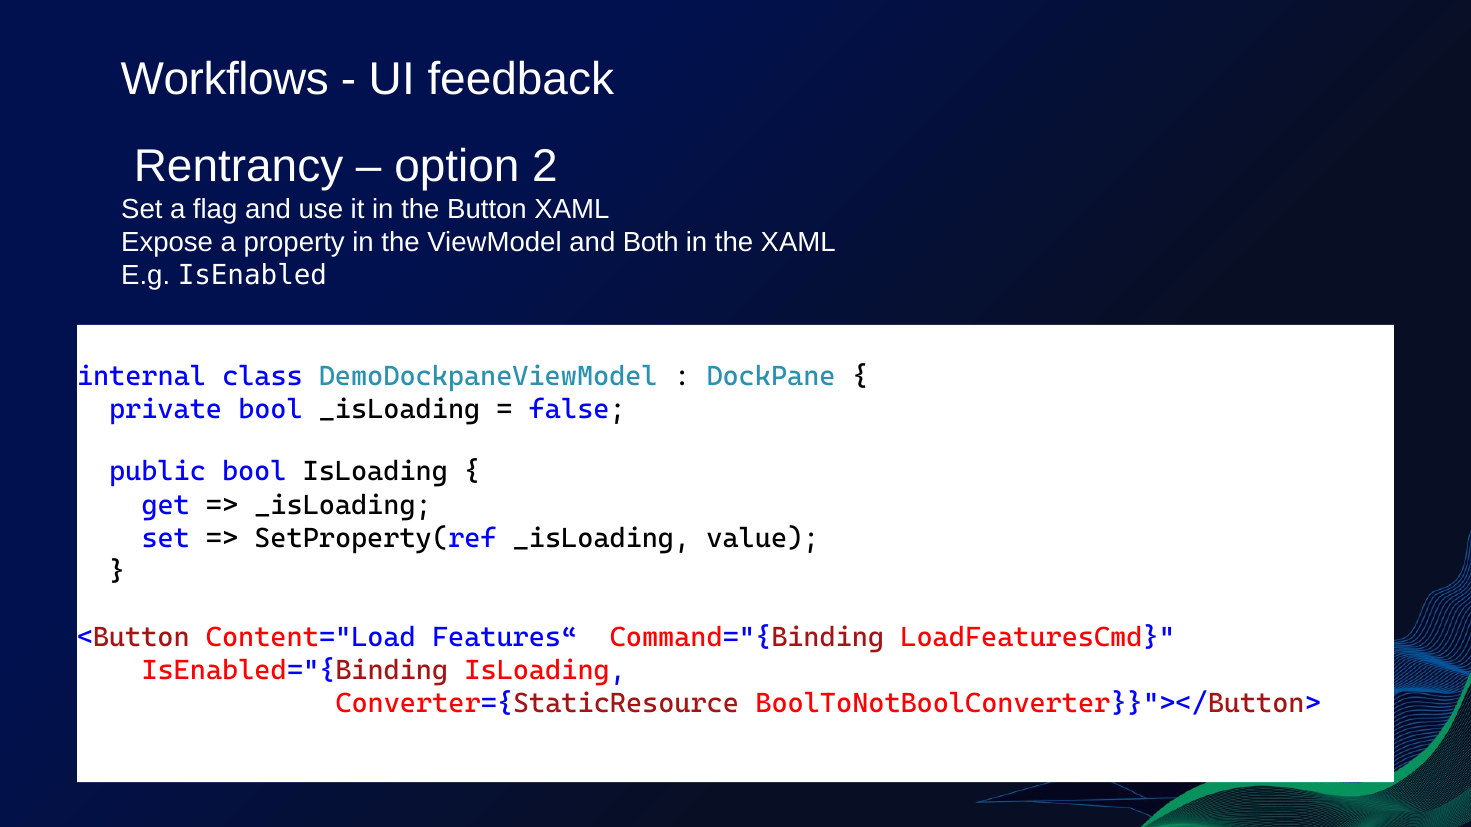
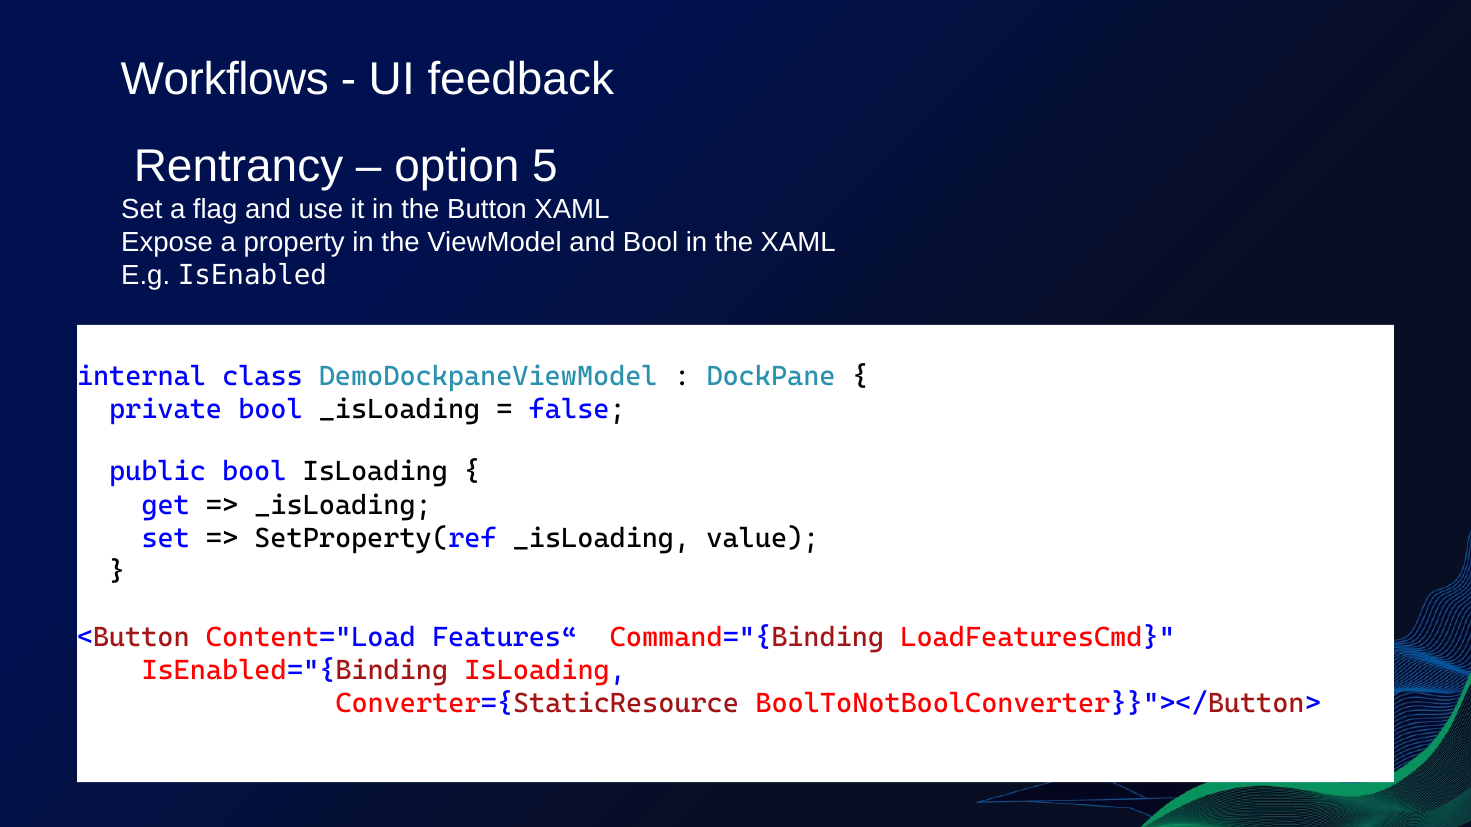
2: 2 -> 5
and Both: Both -> Bool
